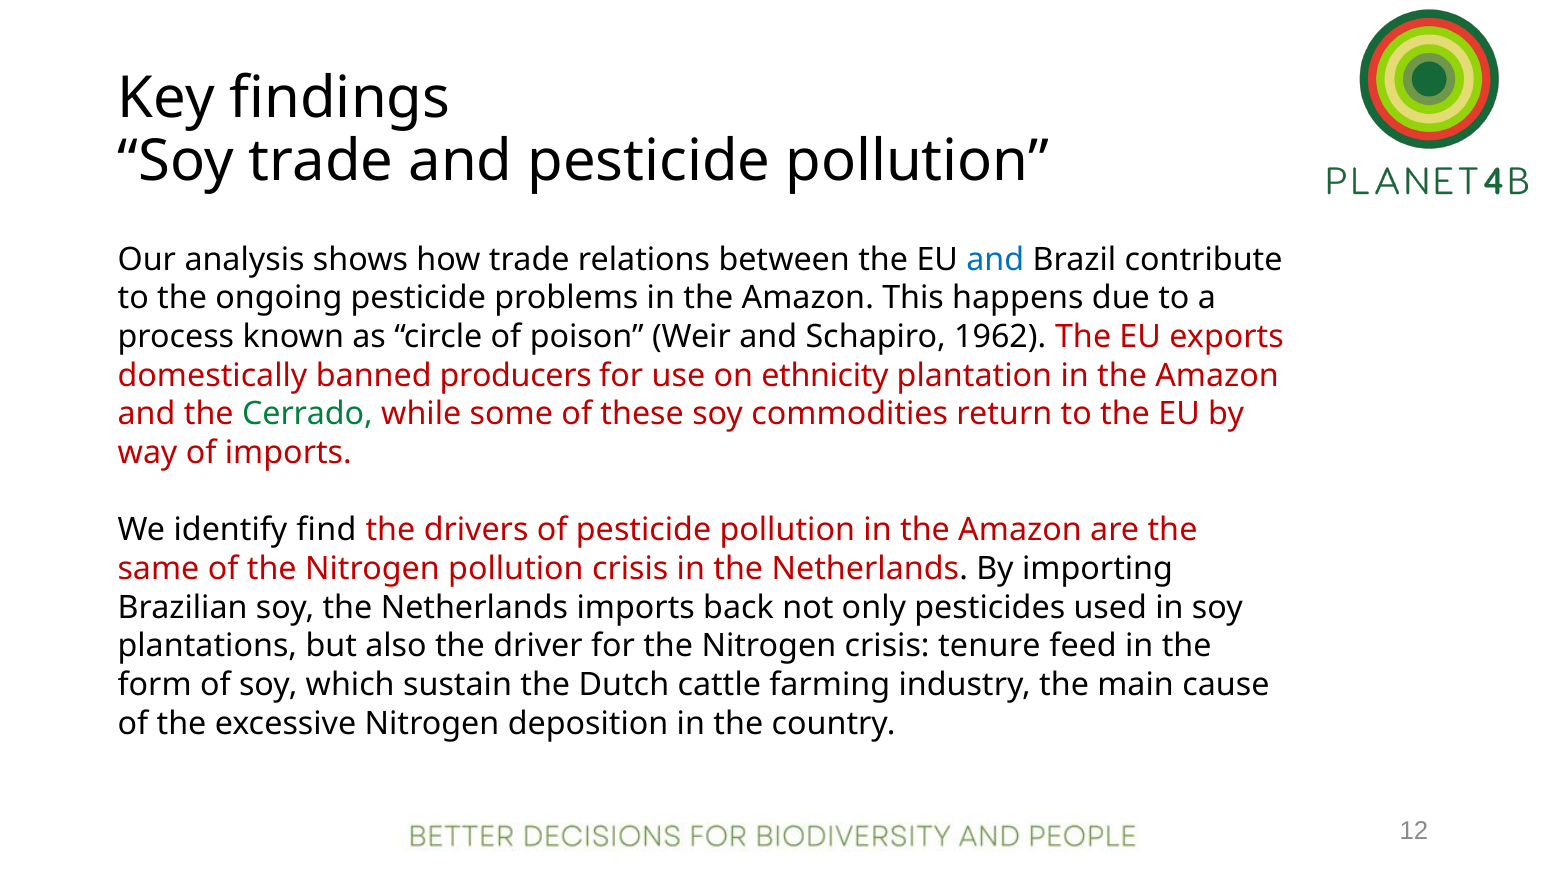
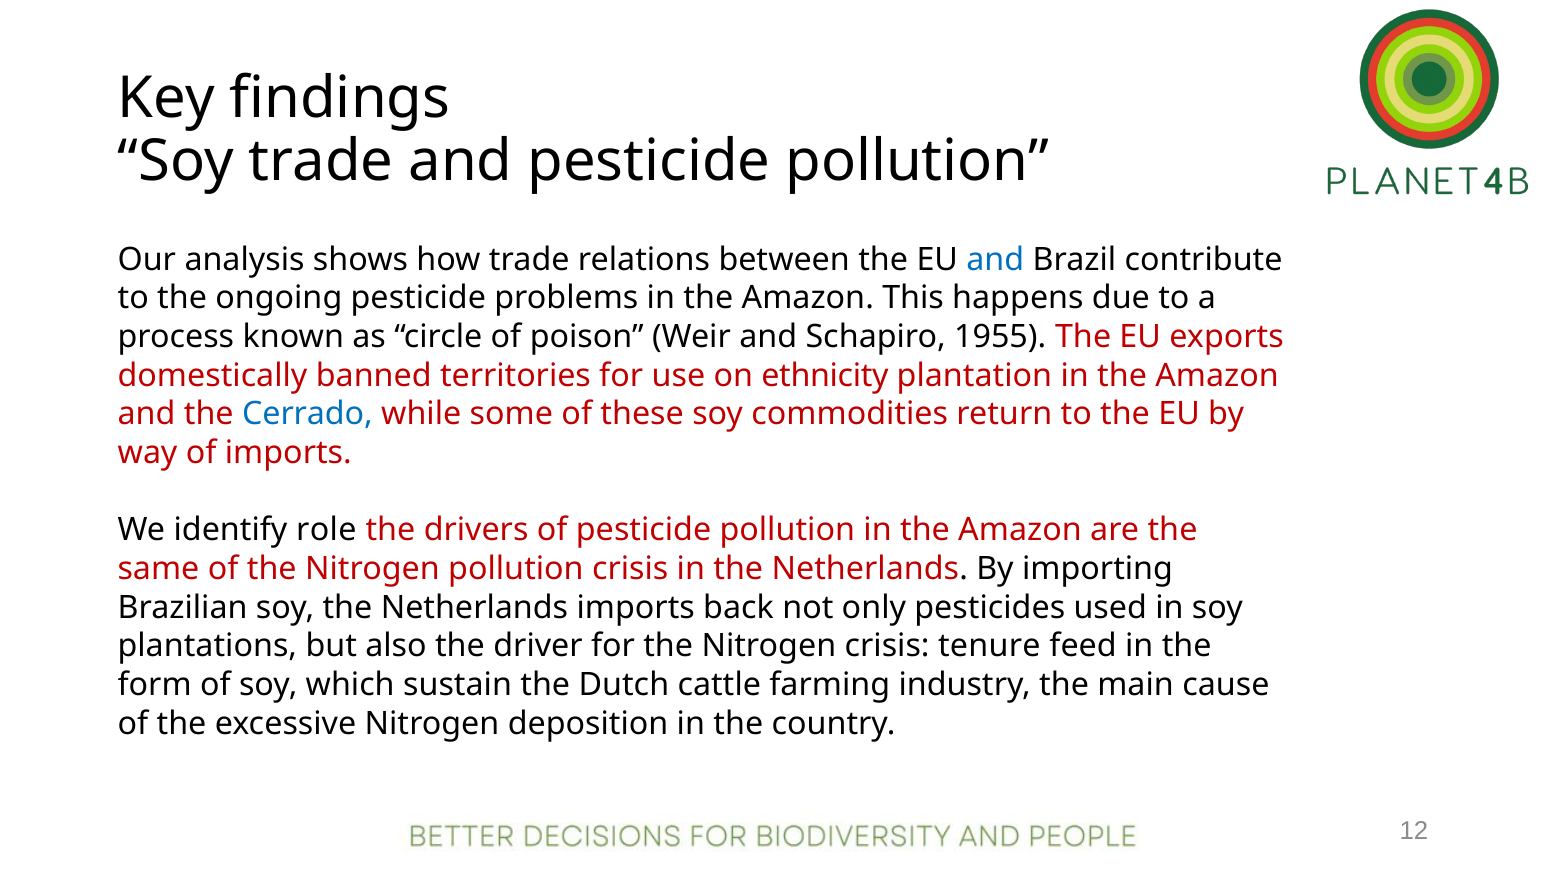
1962: 1962 -> 1955
producers: producers -> territories
Cerrado colour: green -> blue
find: find -> role
